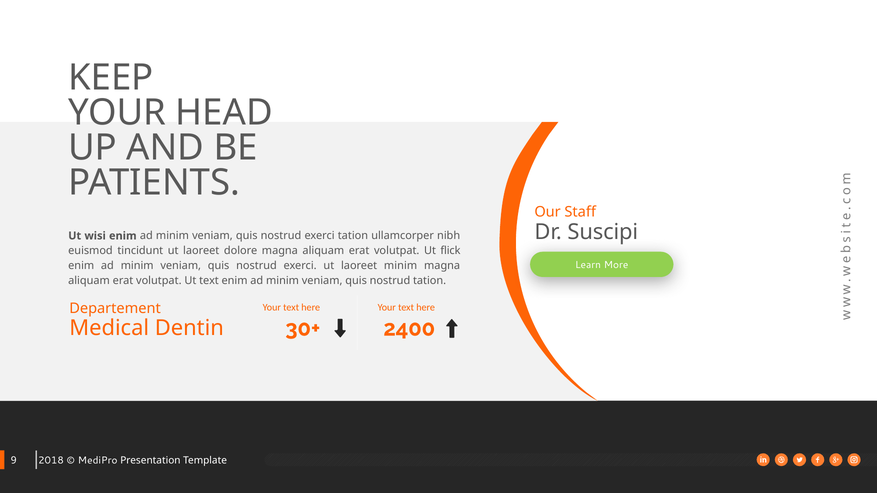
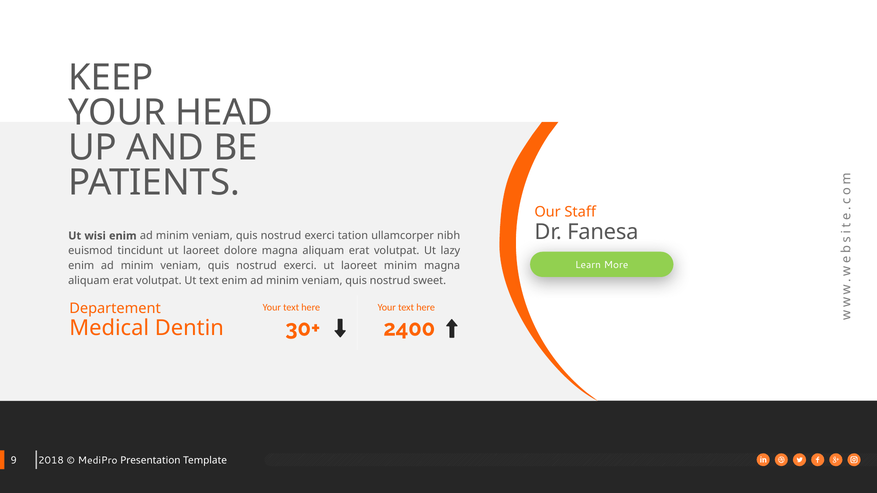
Suscipi: Suscipi -> Fanesa
flick: flick -> lazy
nostrud tation: tation -> sweet
